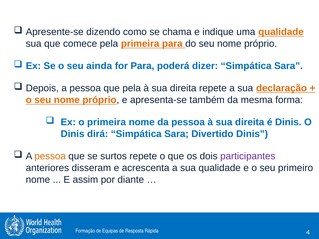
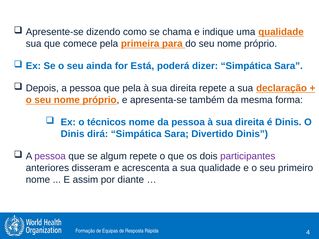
for Para: Para -> Está
o primeira: primeira -> técnicos
pessoa at (50, 156) colour: orange -> purple
surtos: surtos -> algum
